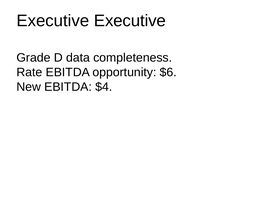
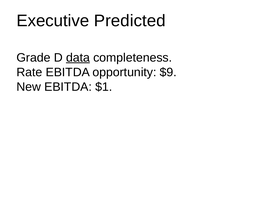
Executive Executive: Executive -> Predicted
data underline: none -> present
$6: $6 -> $9
$4: $4 -> $1
